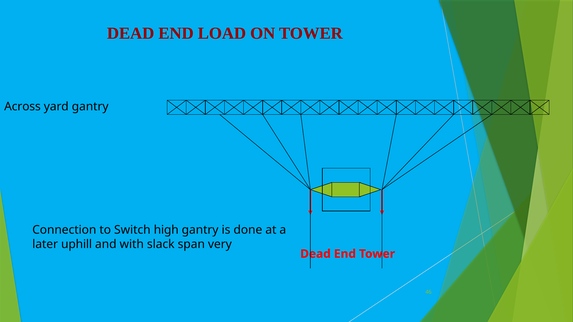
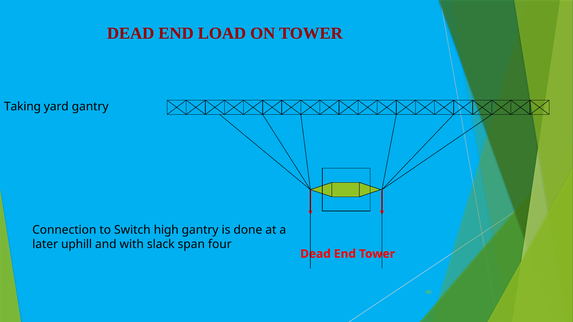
Across: Across -> Taking
very: very -> four
